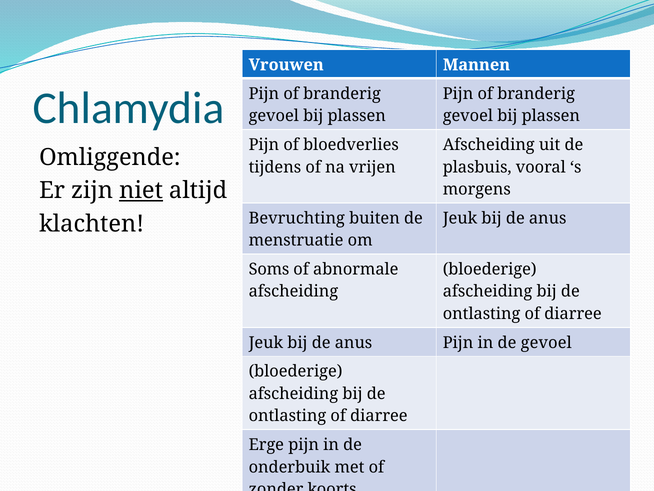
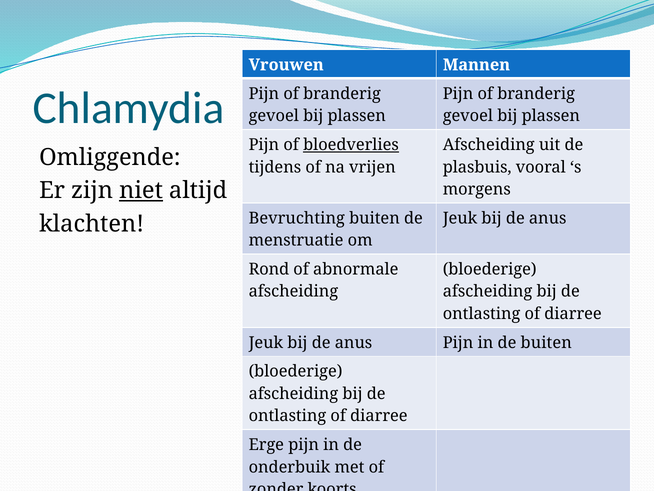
bloedverlies underline: none -> present
Soms: Soms -> Rond
de gevoel: gevoel -> buiten
